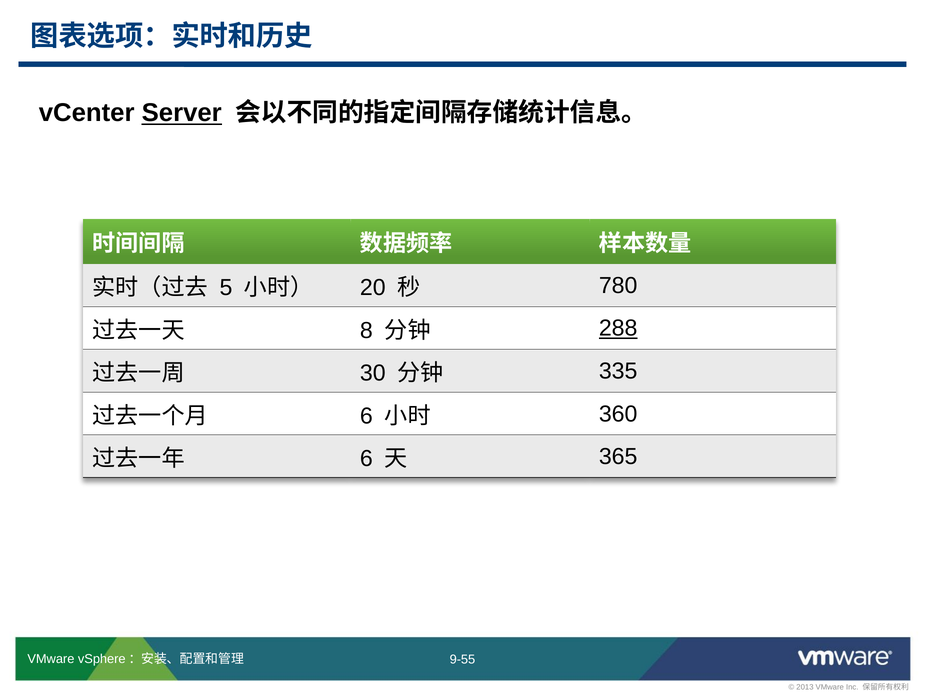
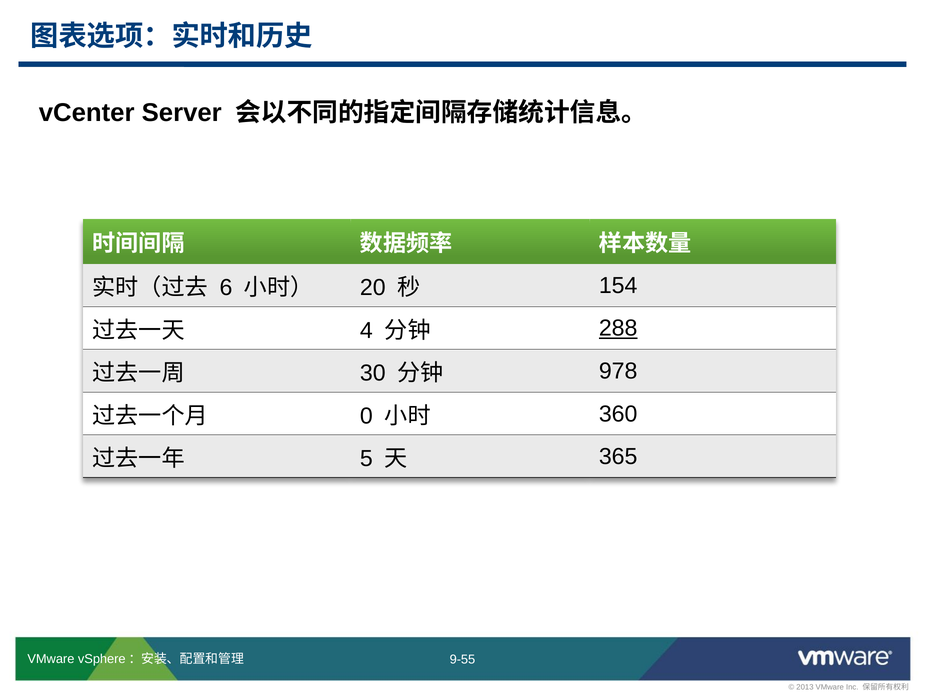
Server underline: present -> none
5: 5 -> 6
780: 780 -> 154
8: 8 -> 4
335: 335 -> 978
6 at (366, 416): 6 -> 0
6 at (366, 459): 6 -> 5
